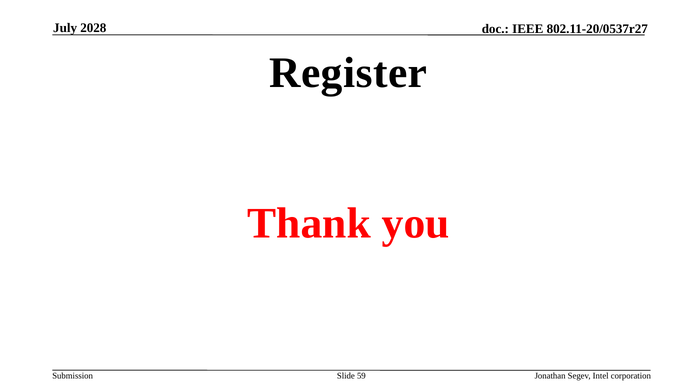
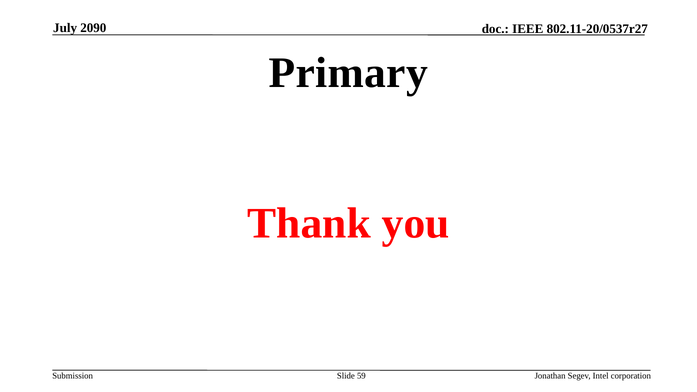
2028: 2028 -> 2090
Register: Register -> Primary
